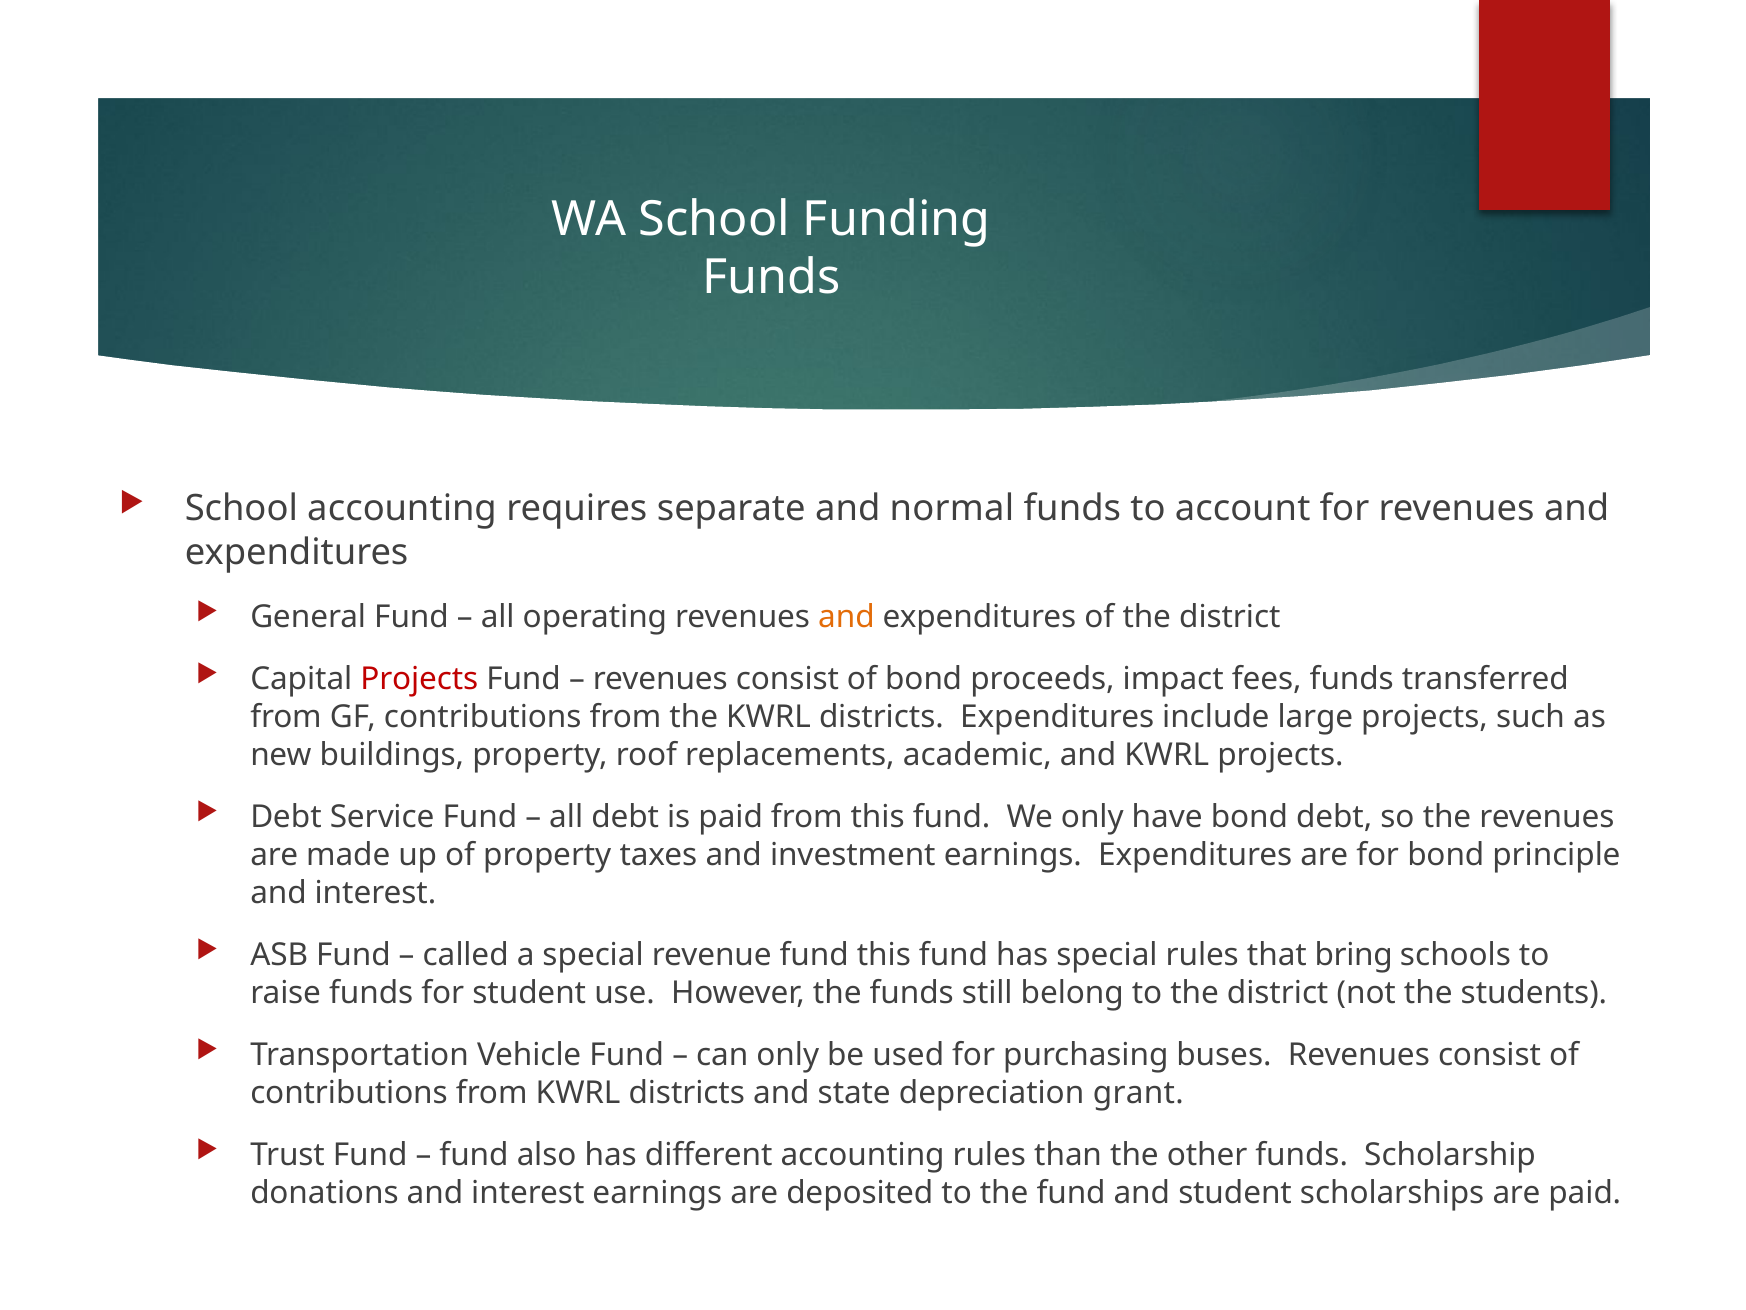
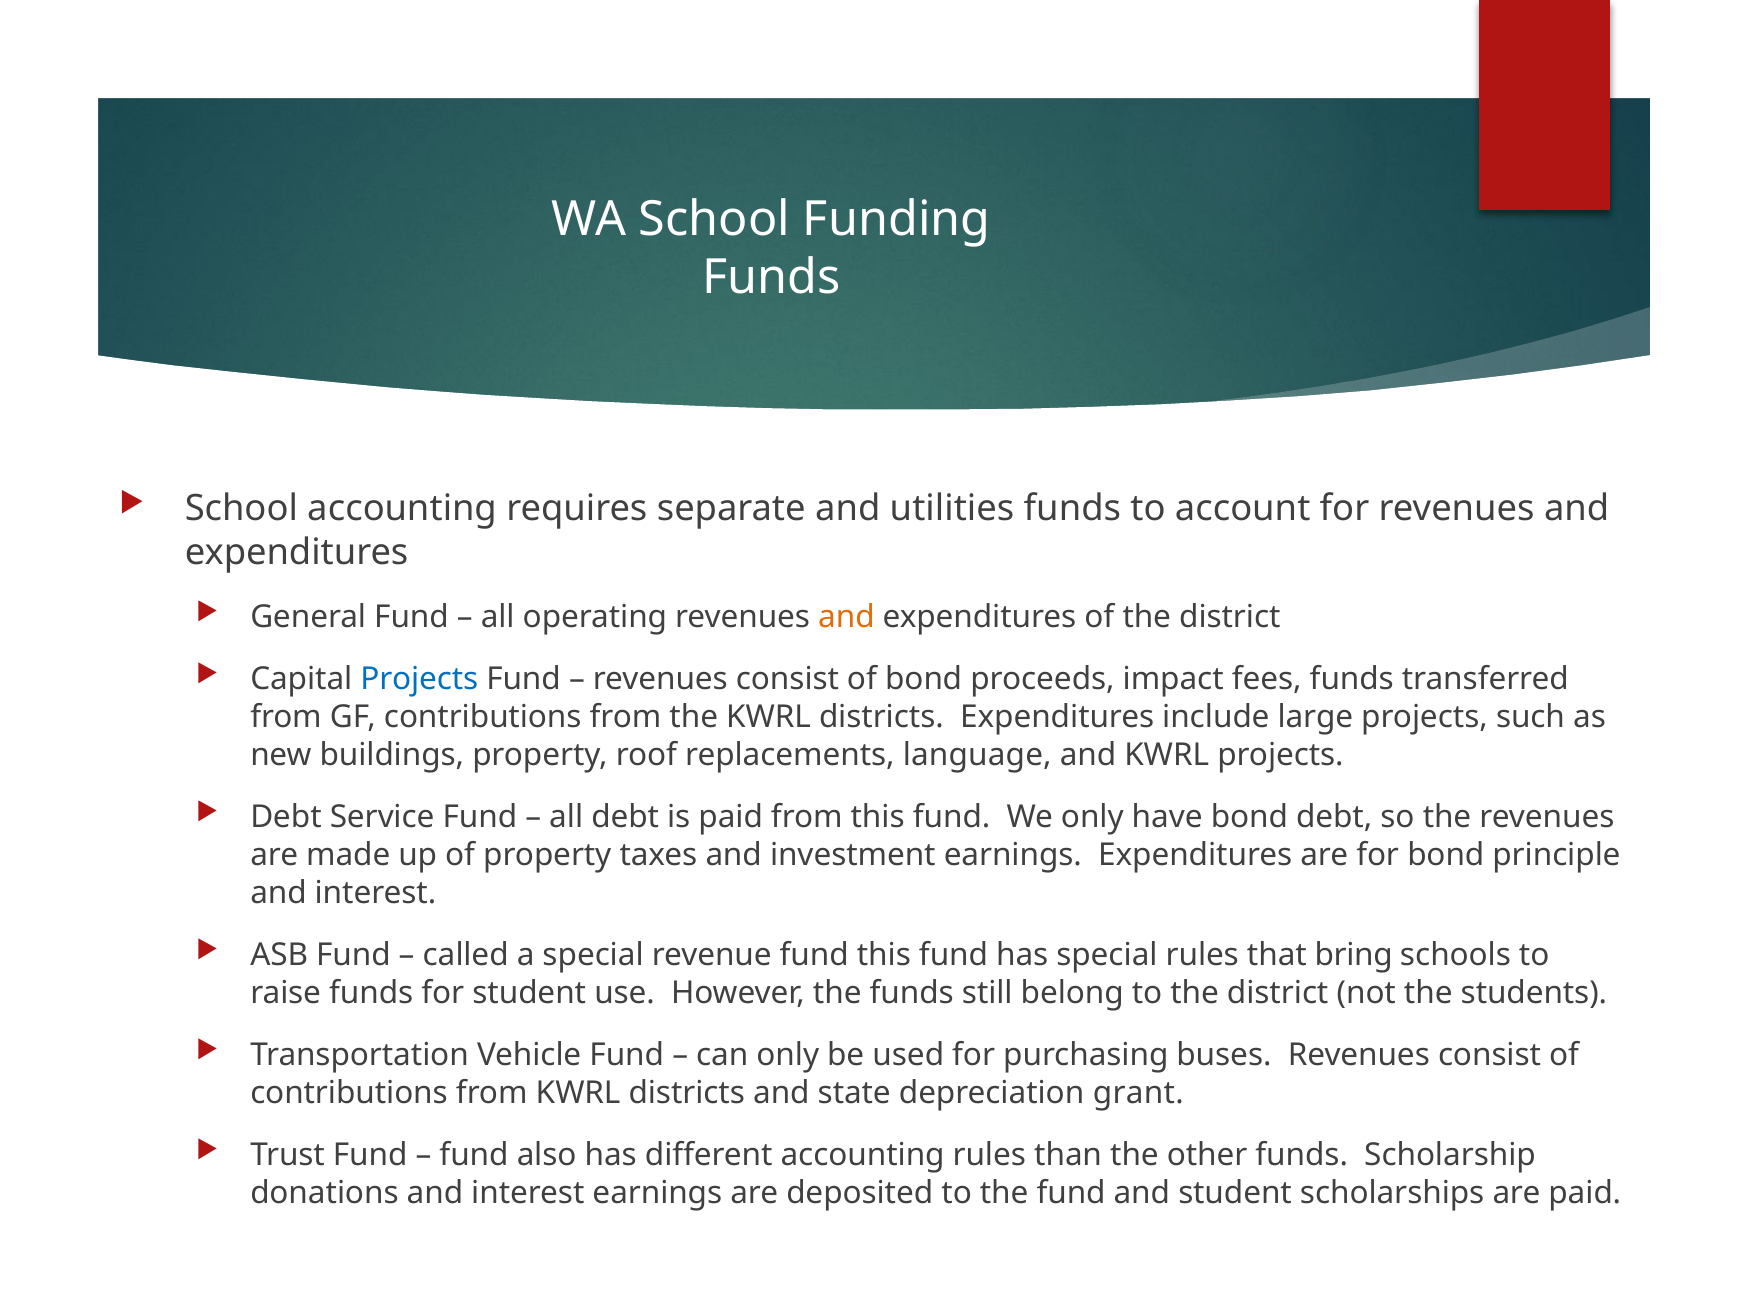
normal: normal -> utilities
Projects at (419, 679) colour: red -> blue
academic: academic -> language
